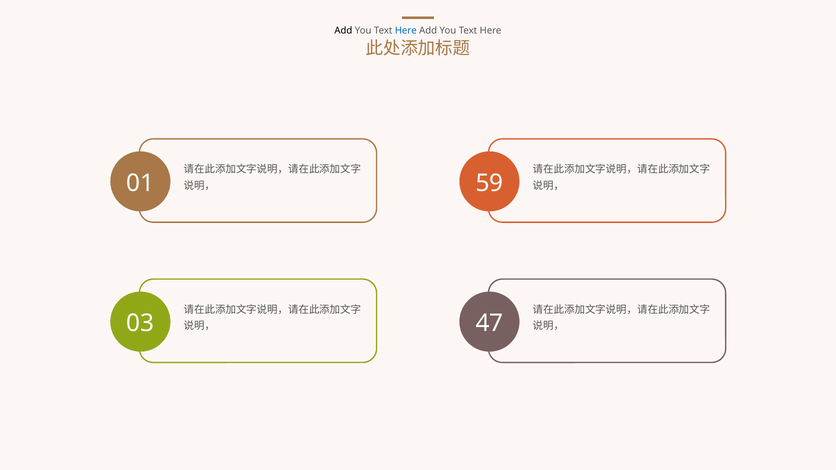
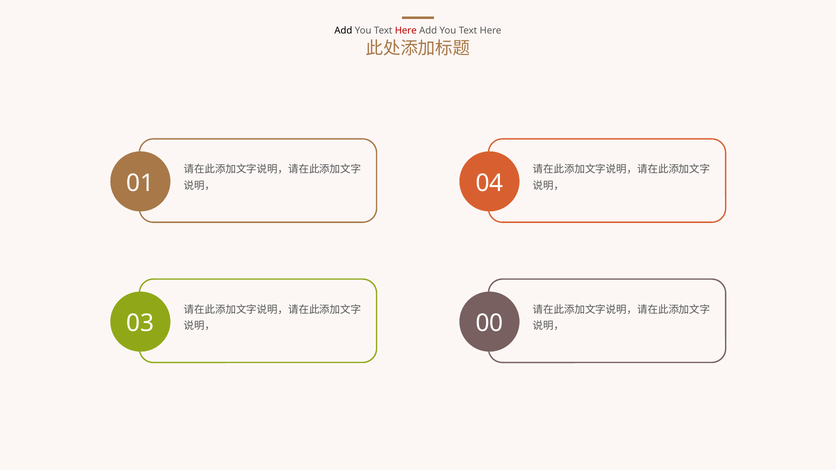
Here at (406, 31) colour: blue -> red
59: 59 -> 04
47: 47 -> 00
